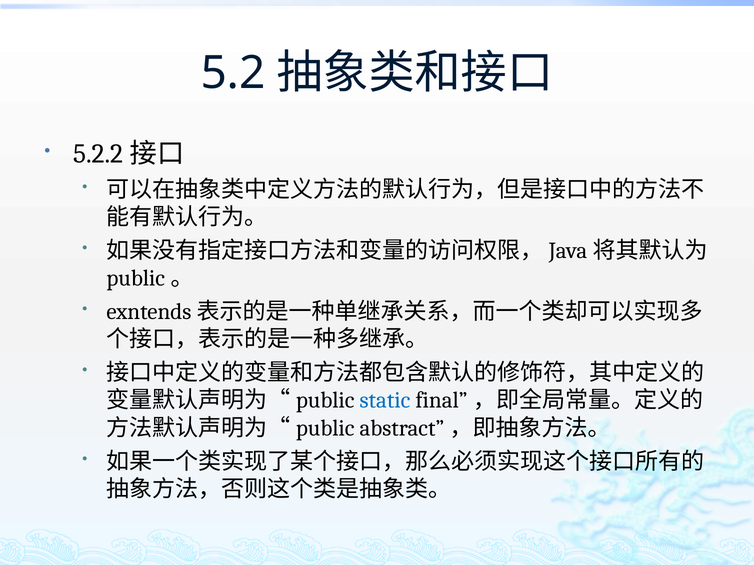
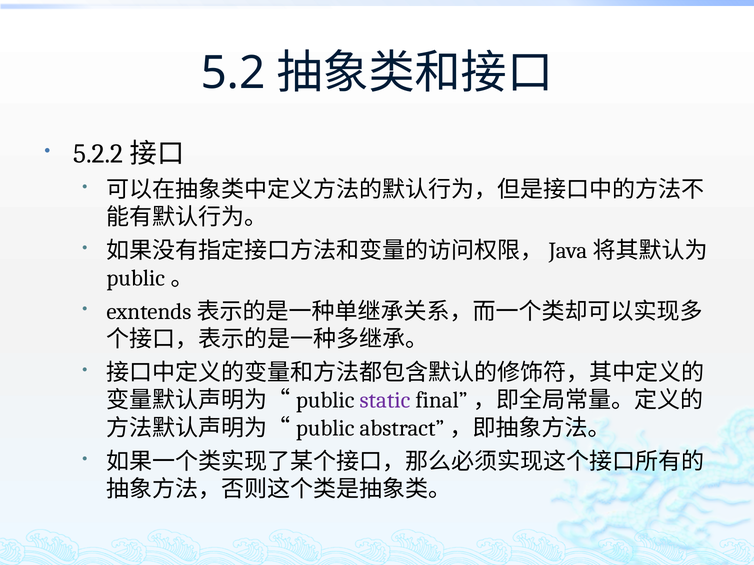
static colour: blue -> purple
